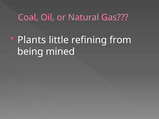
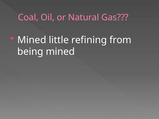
Plants at (32, 40): Plants -> Mined
